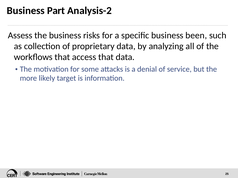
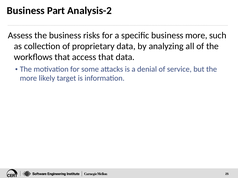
business been: been -> more
